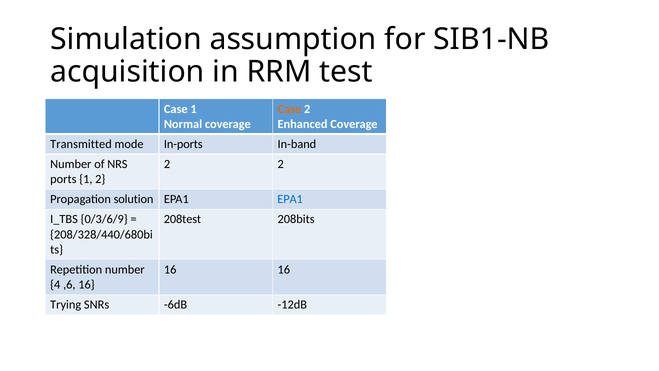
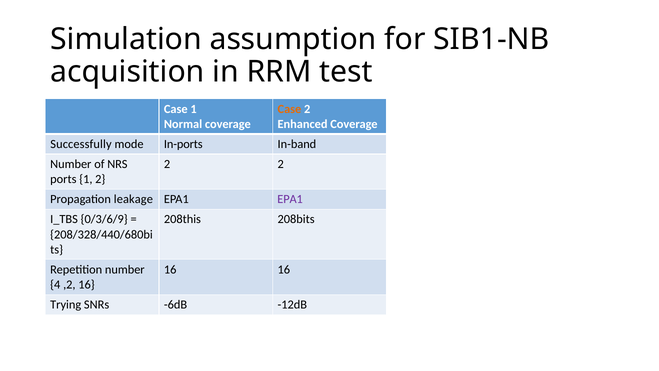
Transmitted: Transmitted -> Successfully
solution: solution -> leakage
EPA1 at (290, 199) colour: blue -> purple
208test: 208test -> 208this
,6: ,6 -> ,2
